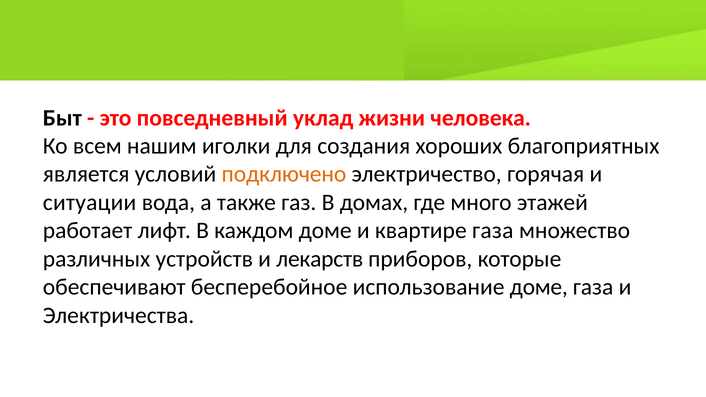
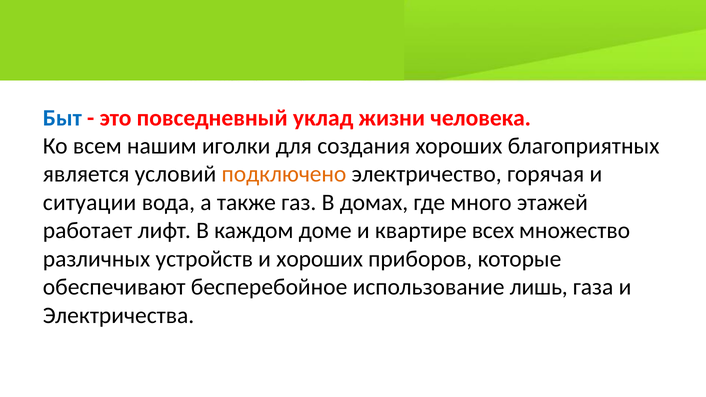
Быт colour: black -> blue
квартире газа: газа -> всех
и лекарств: лекарств -> хороших
использование доме: доме -> лишь
